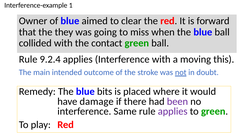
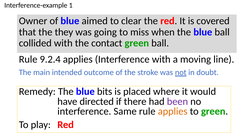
forward: forward -> covered
this: this -> line
damage: damage -> directed
applies at (173, 112) colour: purple -> orange
